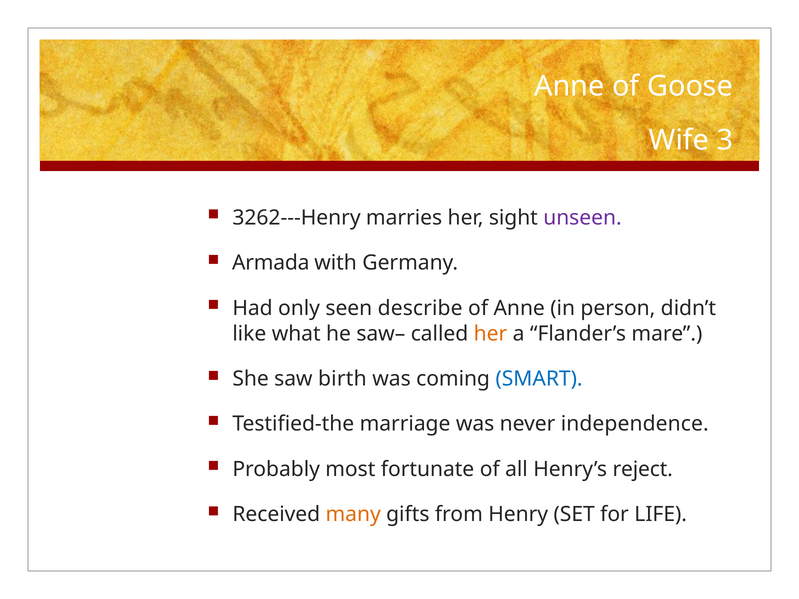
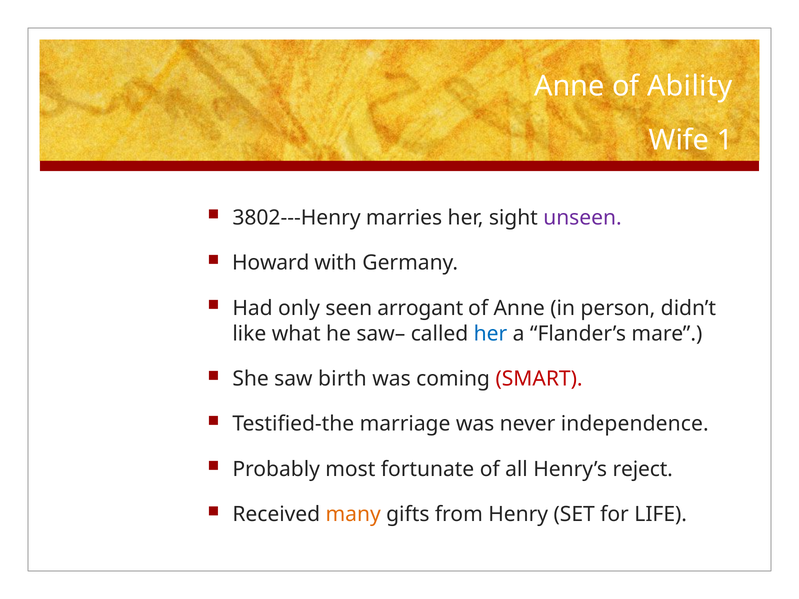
Goose: Goose -> Ability
3: 3 -> 1
3262---Henry: 3262---Henry -> 3802---Henry
Armada: Armada -> Howard
describe: describe -> arrogant
her at (490, 334) colour: orange -> blue
SMART colour: blue -> red
